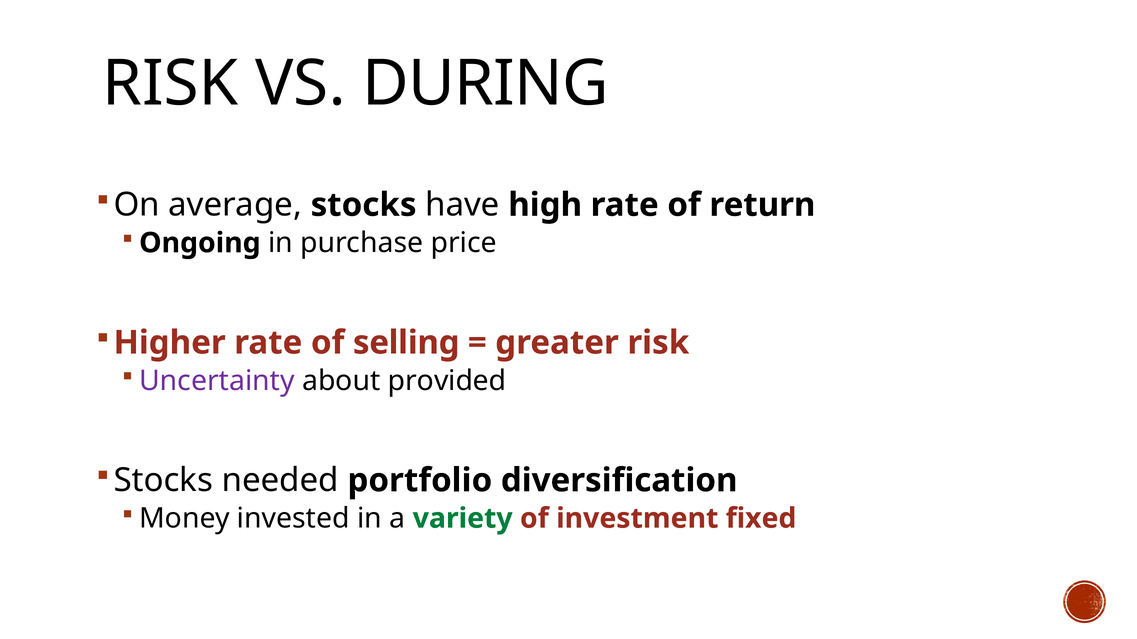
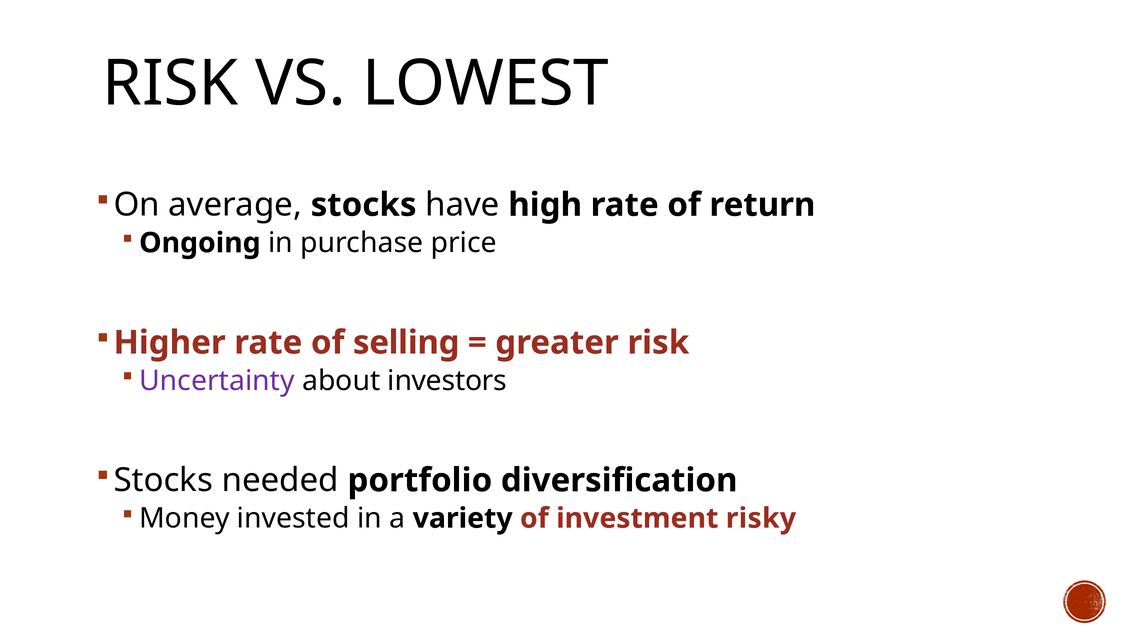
DURING: DURING -> LOWEST
provided: provided -> investors
variety colour: green -> black
fixed: fixed -> risky
